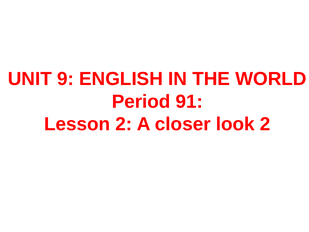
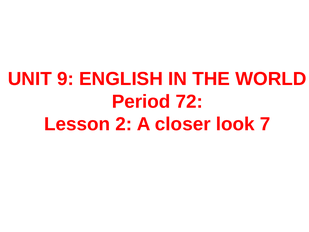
91: 91 -> 72
look 2: 2 -> 7
